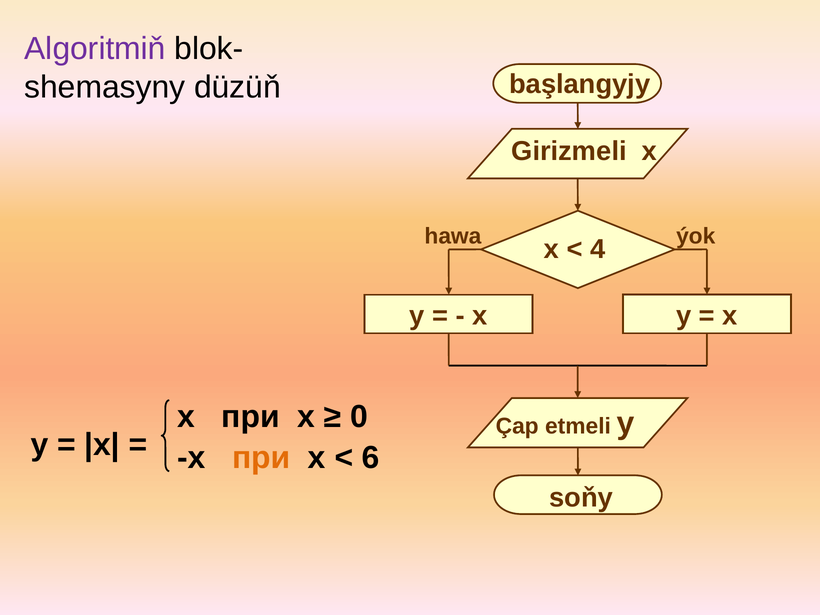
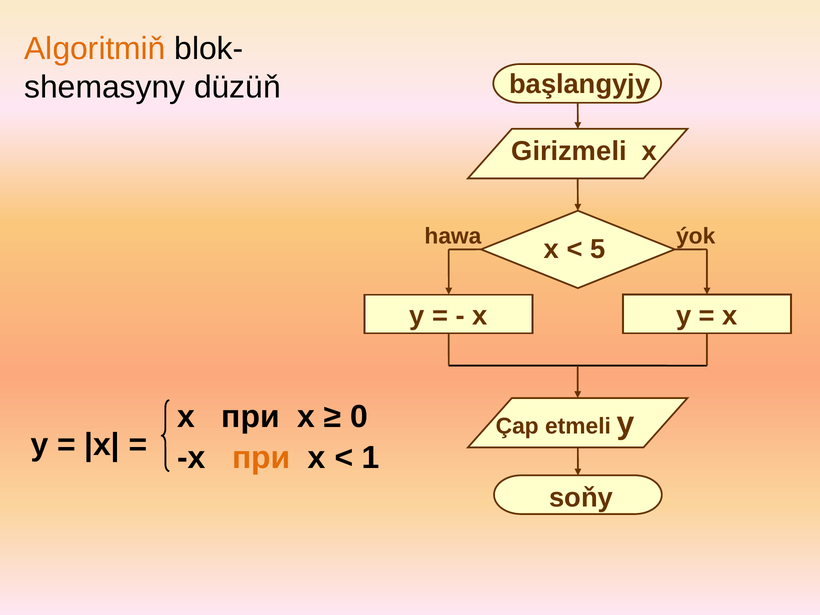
Algoritmiň colour: purple -> orange
4: 4 -> 5
6: 6 -> 1
